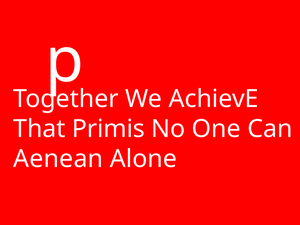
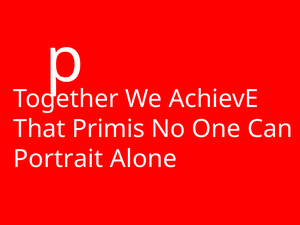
Aenean: Aenean -> Portrait
